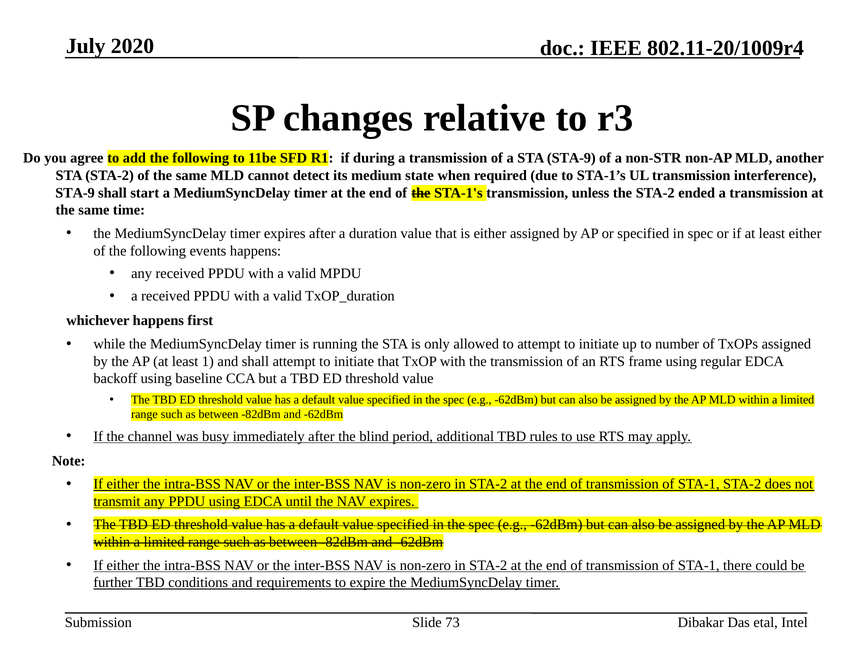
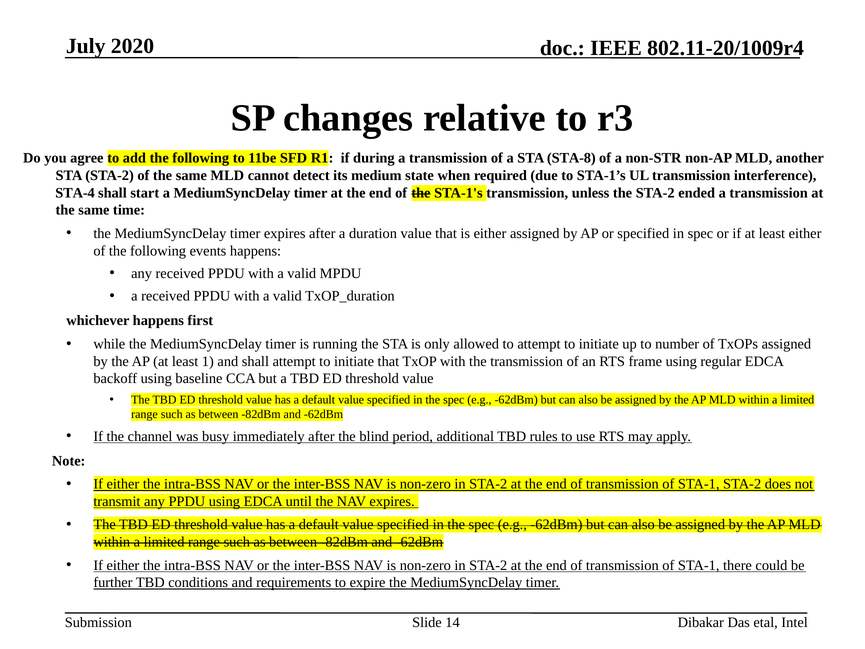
STA STA-9: STA-9 -> STA-8
STA-9 at (75, 193): STA-9 -> STA-4
73: 73 -> 14
